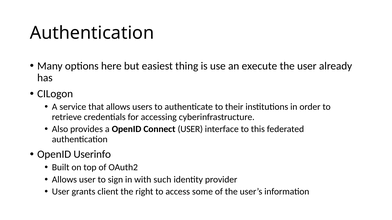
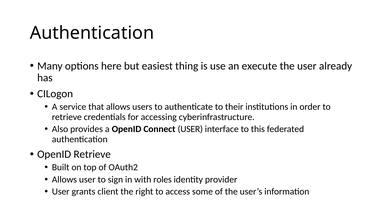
OpenID Userinfo: Userinfo -> Retrieve
such: such -> roles
